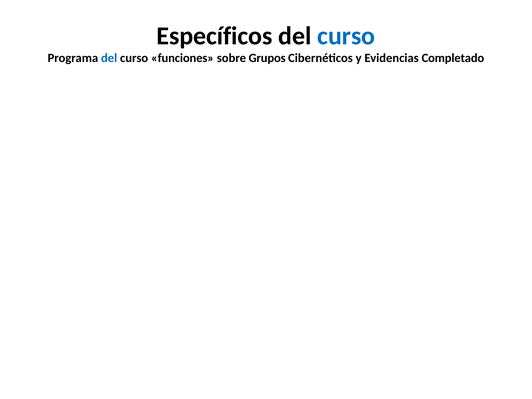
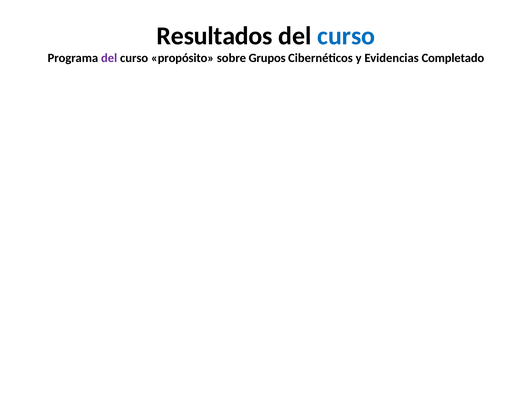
Específicos: Específicos -> Resultados
del at (109, 58) colour: blue -> purple
funciones: funciones -> propósito
